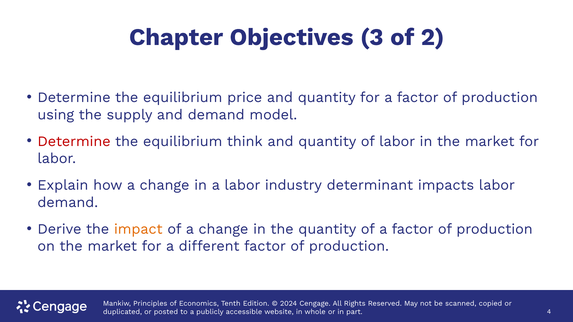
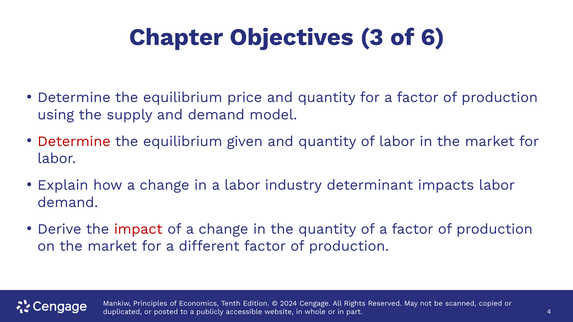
2: 2 -> 6
think: think -> given
impact colour: orange -> red
